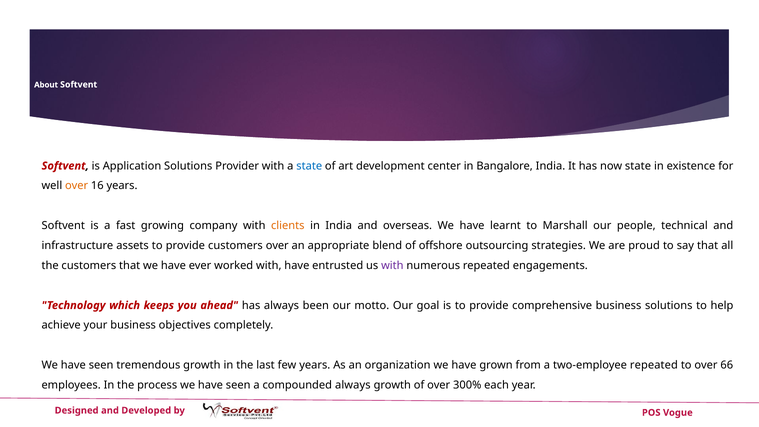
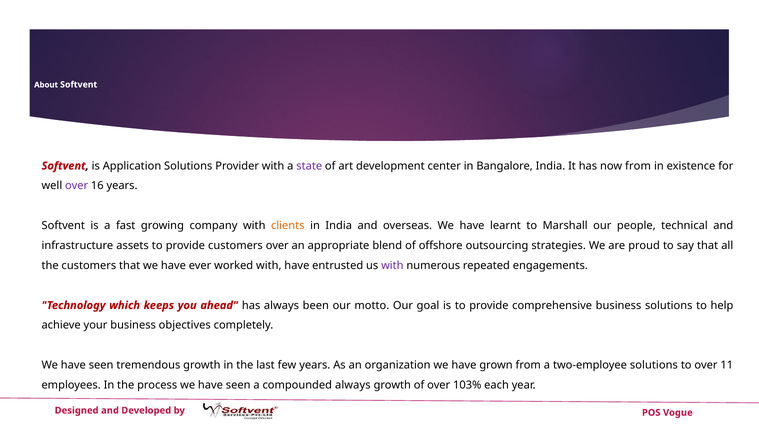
state at (309, 166) colour: blue -> purple
now state: state -> from
over at (77, 186) colour: orange -> purple
two-employee repeated: repeated -> solutions
66: 66 -> 11
300%: 300% -> 103%
